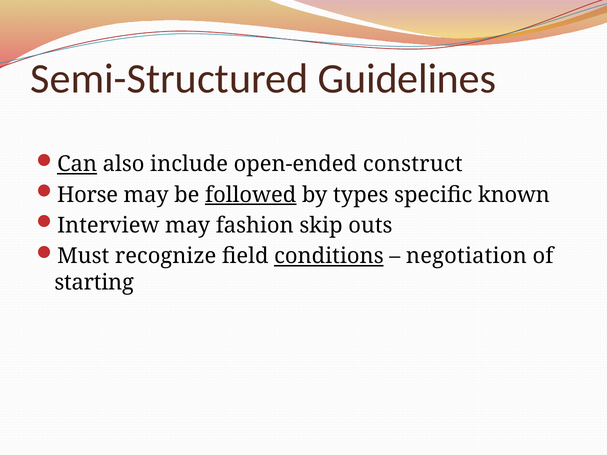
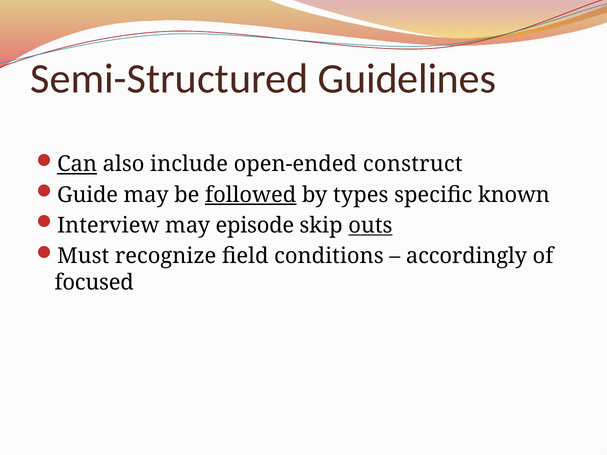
Horse: Horse -> Guide
fashion: fashion -> episode
outs underline: none -> present
conditions underline: present -> none
negotiation: negotiation -> accordingly
starting: starting -> focused
